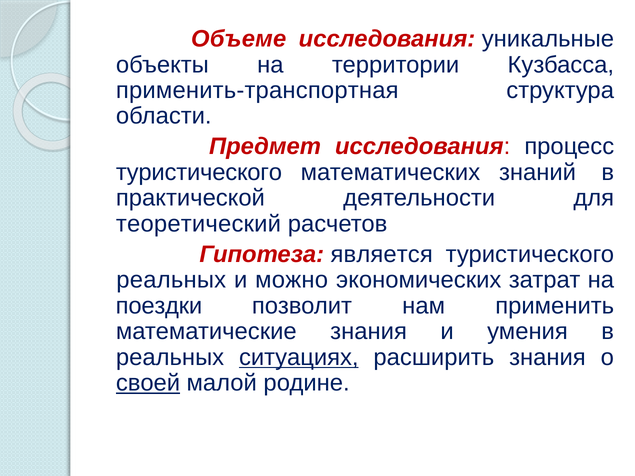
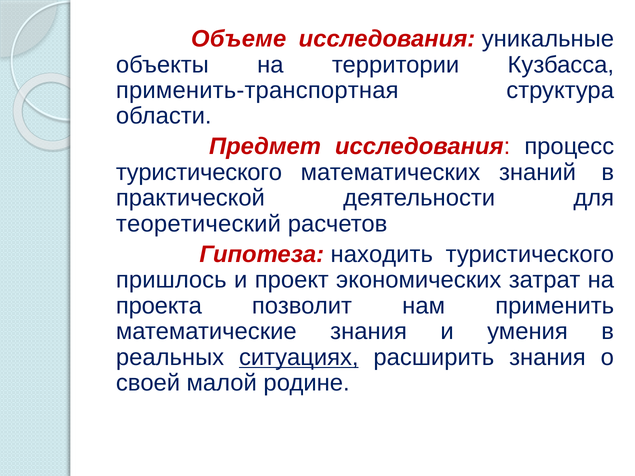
является: является -> находить
реальных at (171, 280): реальных -> пришлось
можно: можно -> проект
поездки: поездки -> проекта
своей underline: present -> none
